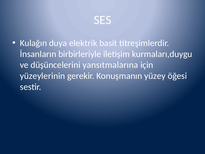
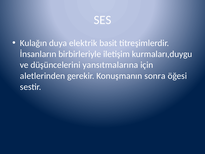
yüzeylerinin: yüzeylerinin -> aletlerinden
yüzey: yüzey -> sonra
